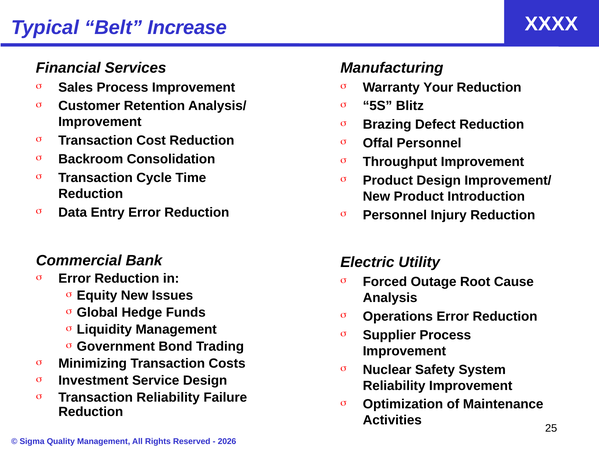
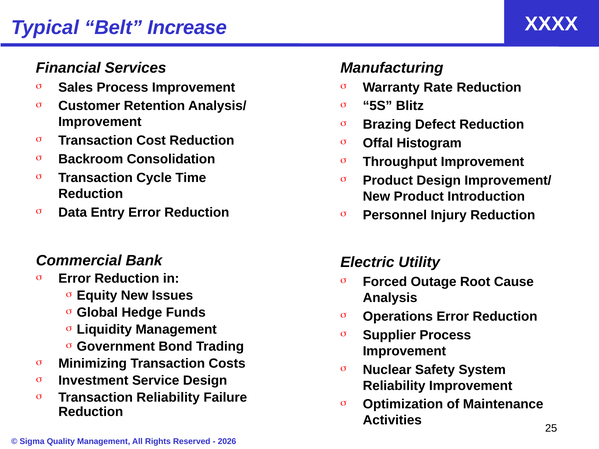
Your: Your -> Rate
Offal Personnel: Personnel -> Histogram
